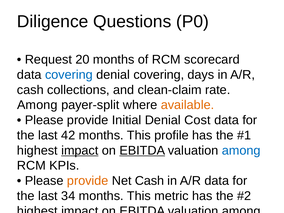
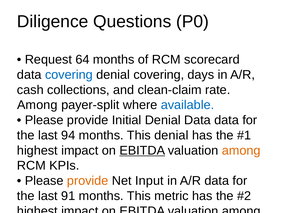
20: 20 -> 64
available colour: orange -> blue
Denial Cost: Cost -> Data
42: 42 -> 94
This profile: profile -> denial
impact at (80, 150) underline: present -> none
among at (241, 150) colour: blue -> orange
Net Cash: Cash -> Input
34: 34 -> 91
